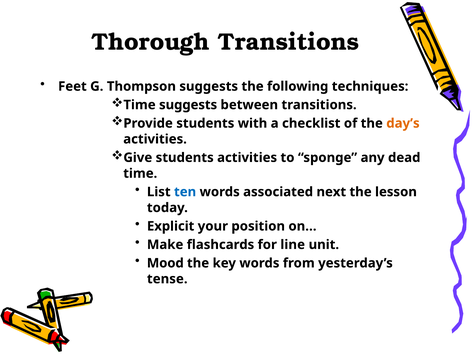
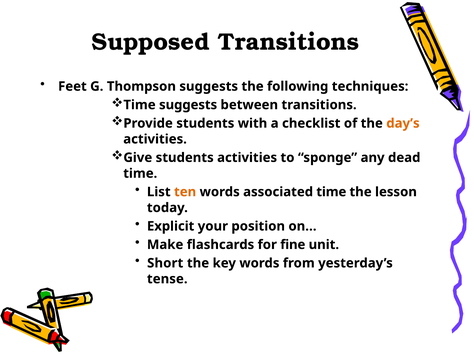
Thorough: Thorough -> Supposed
ten colour: blue -> orange
associated next: next -> time
line: line -> fine
Mood: Mood -> Short
